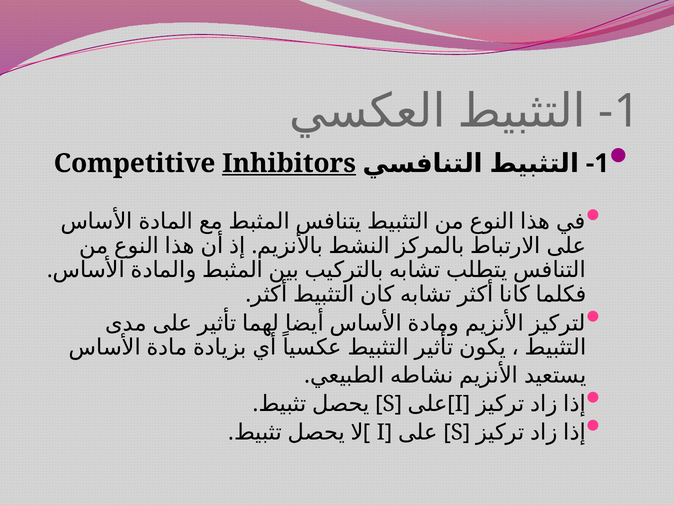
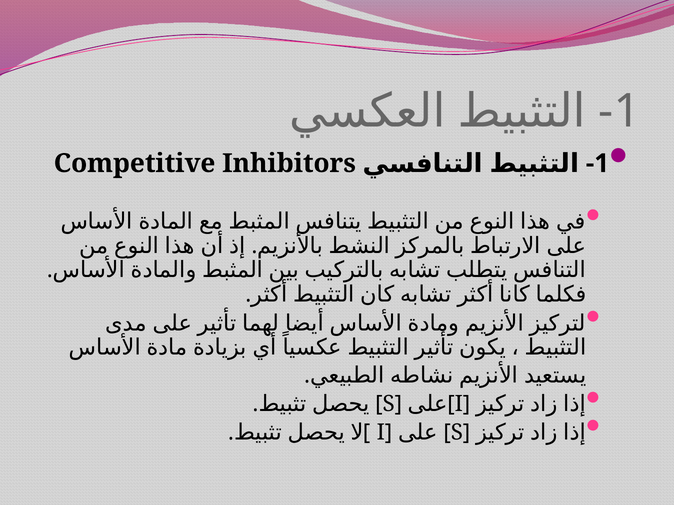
Inhibitors underline: present -> none
